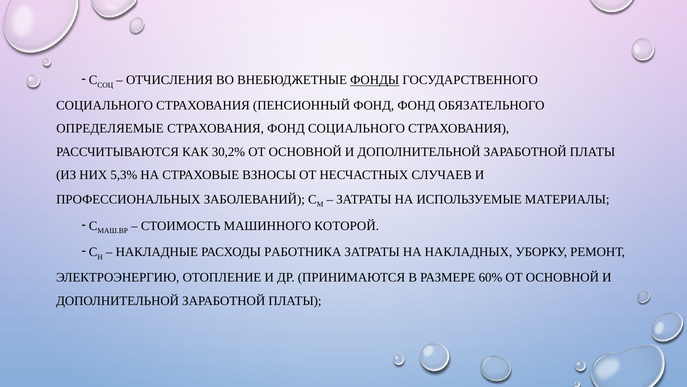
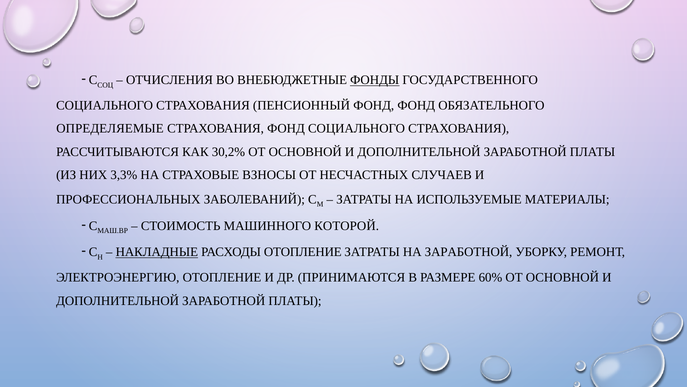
5,3%: 5,3% -> 3,3%
НАКЛАДНЫЕ underline: none -> present
РАСХОДЫ РАБОТНИКА: РАБОТНИКА -> ОТОПЛЕНИЕ
НА НАКЛАДНЫХ: НАКЛАДНЫХ -> ЗАРАБОТНОЙ
